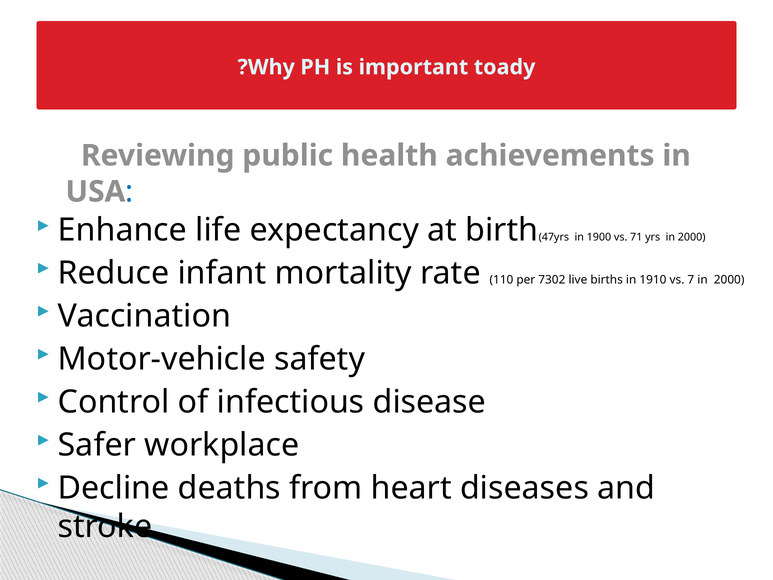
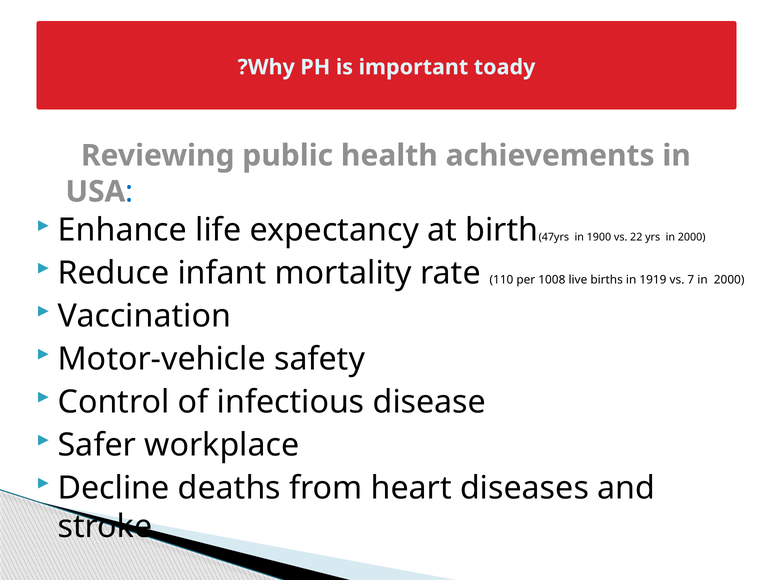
71: 71 -> 22
7302: 7302 -> 1008
1910: 1910 -> 1919
